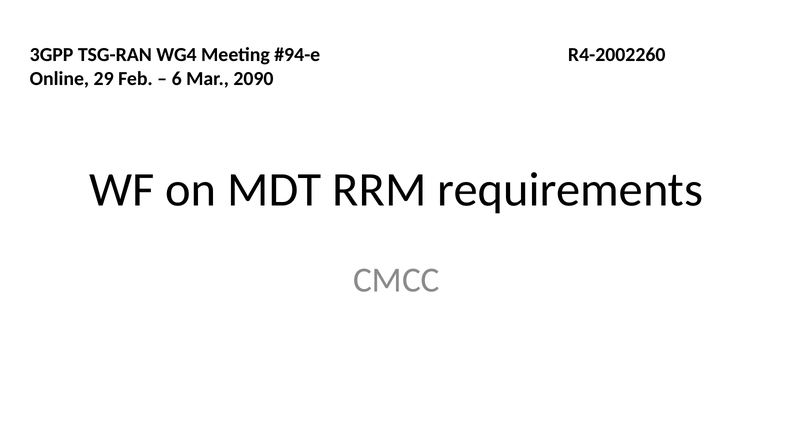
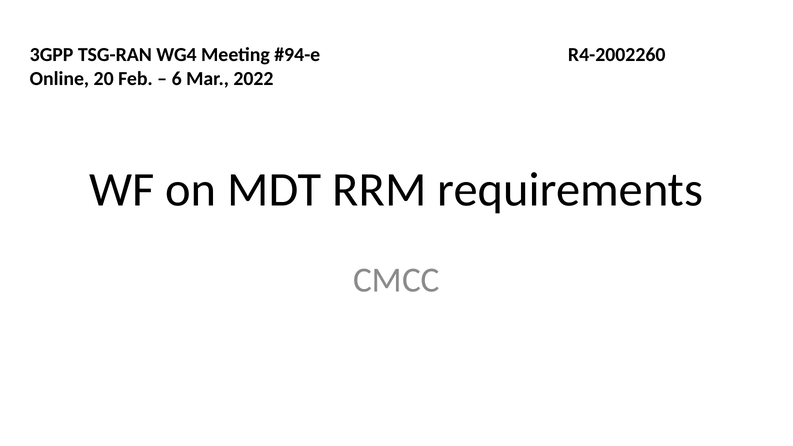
29: 29 -> 20
2090: 2090 -> 2022
